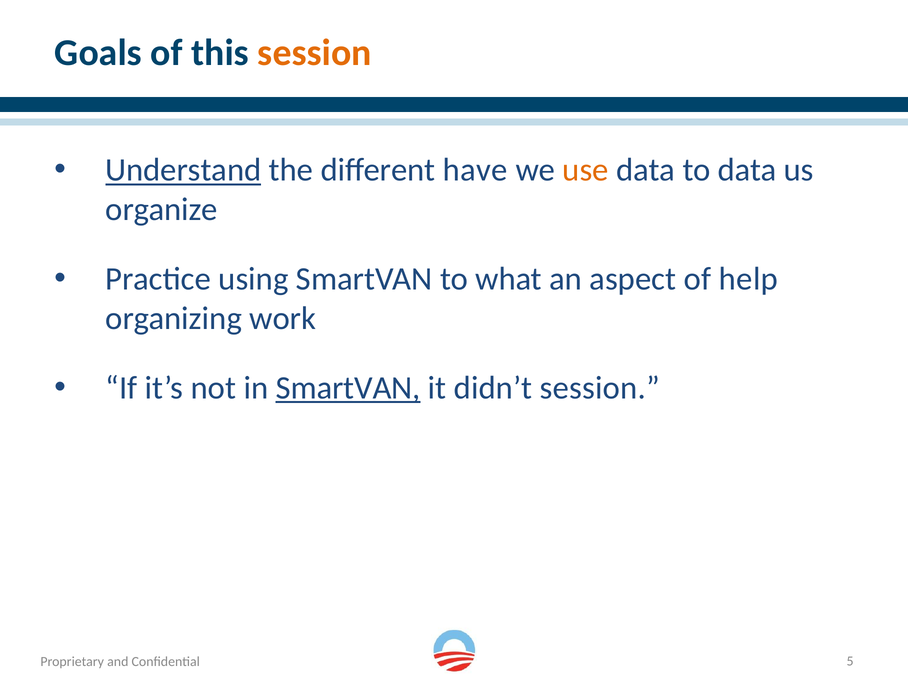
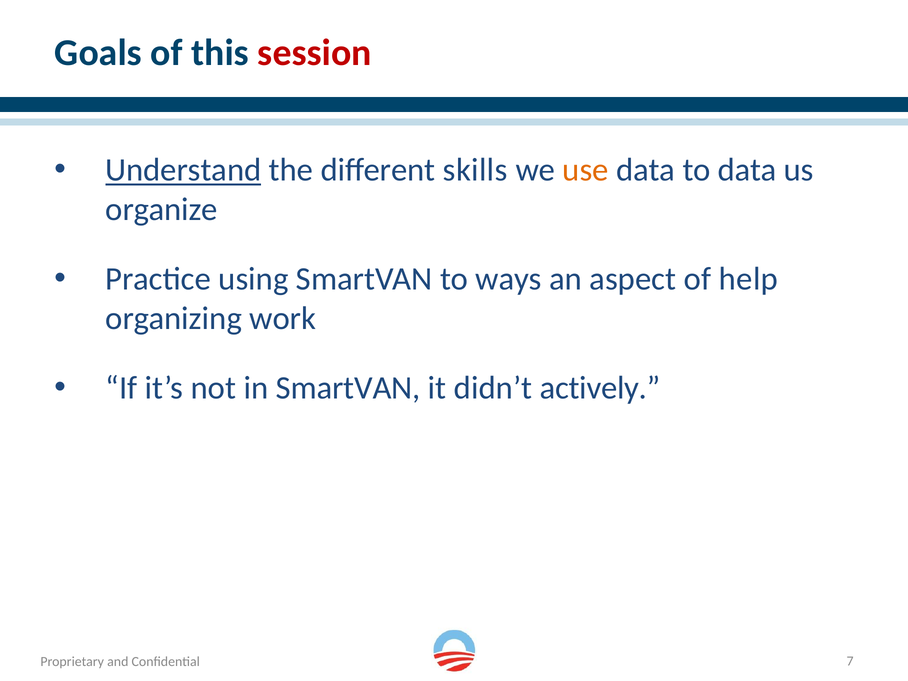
session at (315, 53) colour: orange -> red
have: have -> skills
what: what -> ways
SmartVAN at (348, 388) underline: present -> none
didn’t session: session -> actively
5: 5 -> 7
